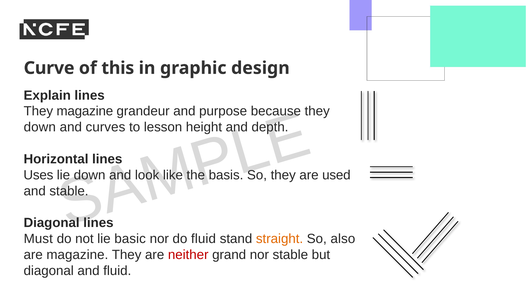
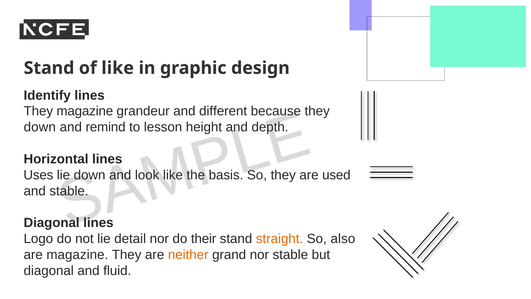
Curve at (49, 68): Curve -> Stand
of this: this -> like
Explain: Explain -> Identify
purpose: purpose -> different
curves: curves -> remind
Must: Must -> Logo
basic: basic -> detail
do fluid: fluid -> their
neither colour: red -> orange
